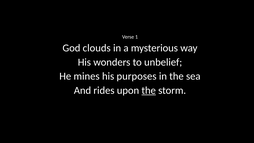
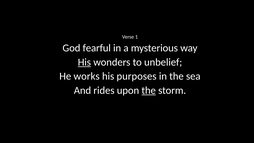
clouds: clouds -> fearful
His at (84, 62) underline: none -> present
mines: mines -> works
